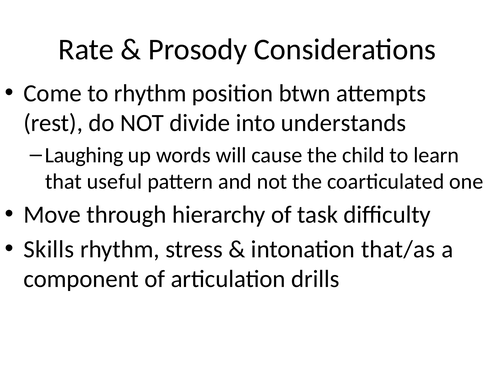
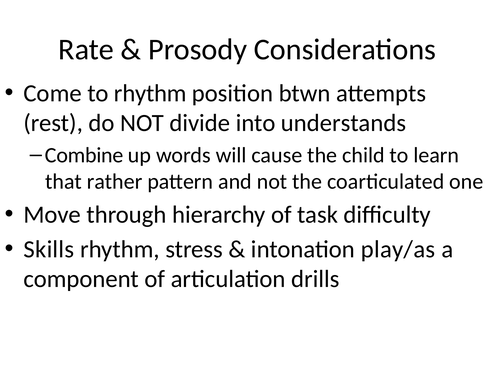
Laughing: Laughing -> Combine
useful: useful -> rather
that/as: that/as -> play/as
